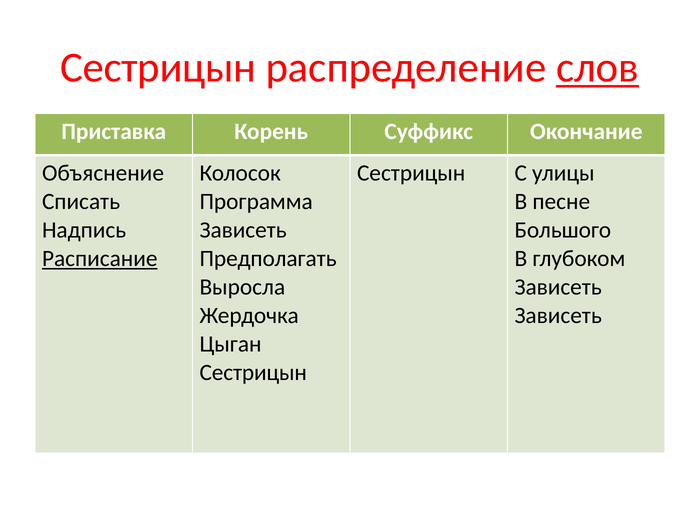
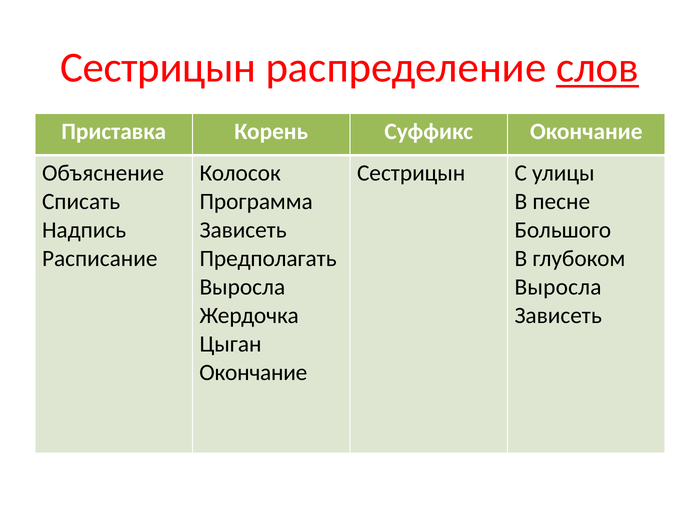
Расписание underline: present -> none
Зависеть at (558, 287): Зависеть -> Выросла
Сестрицын at (253, 373): Сестрицын -> Окончание
